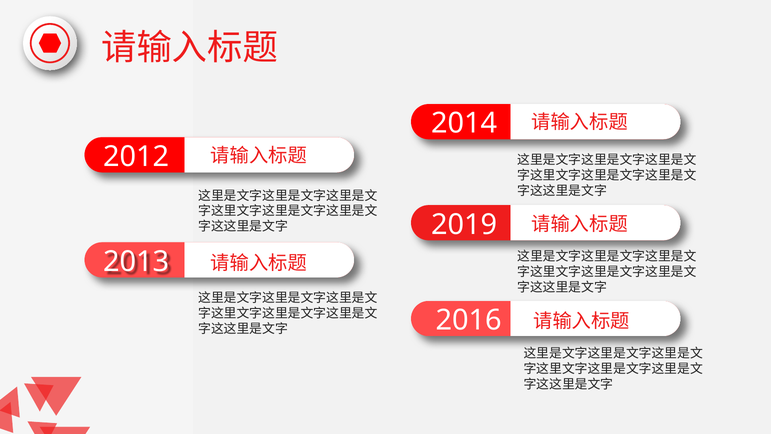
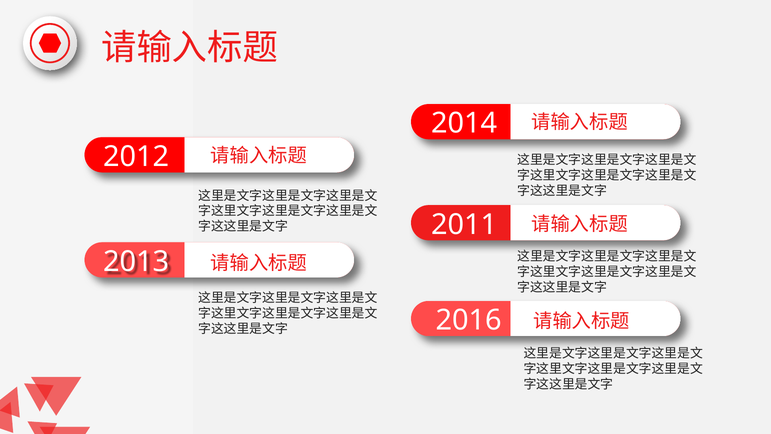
2019: 2019 -> 2011
